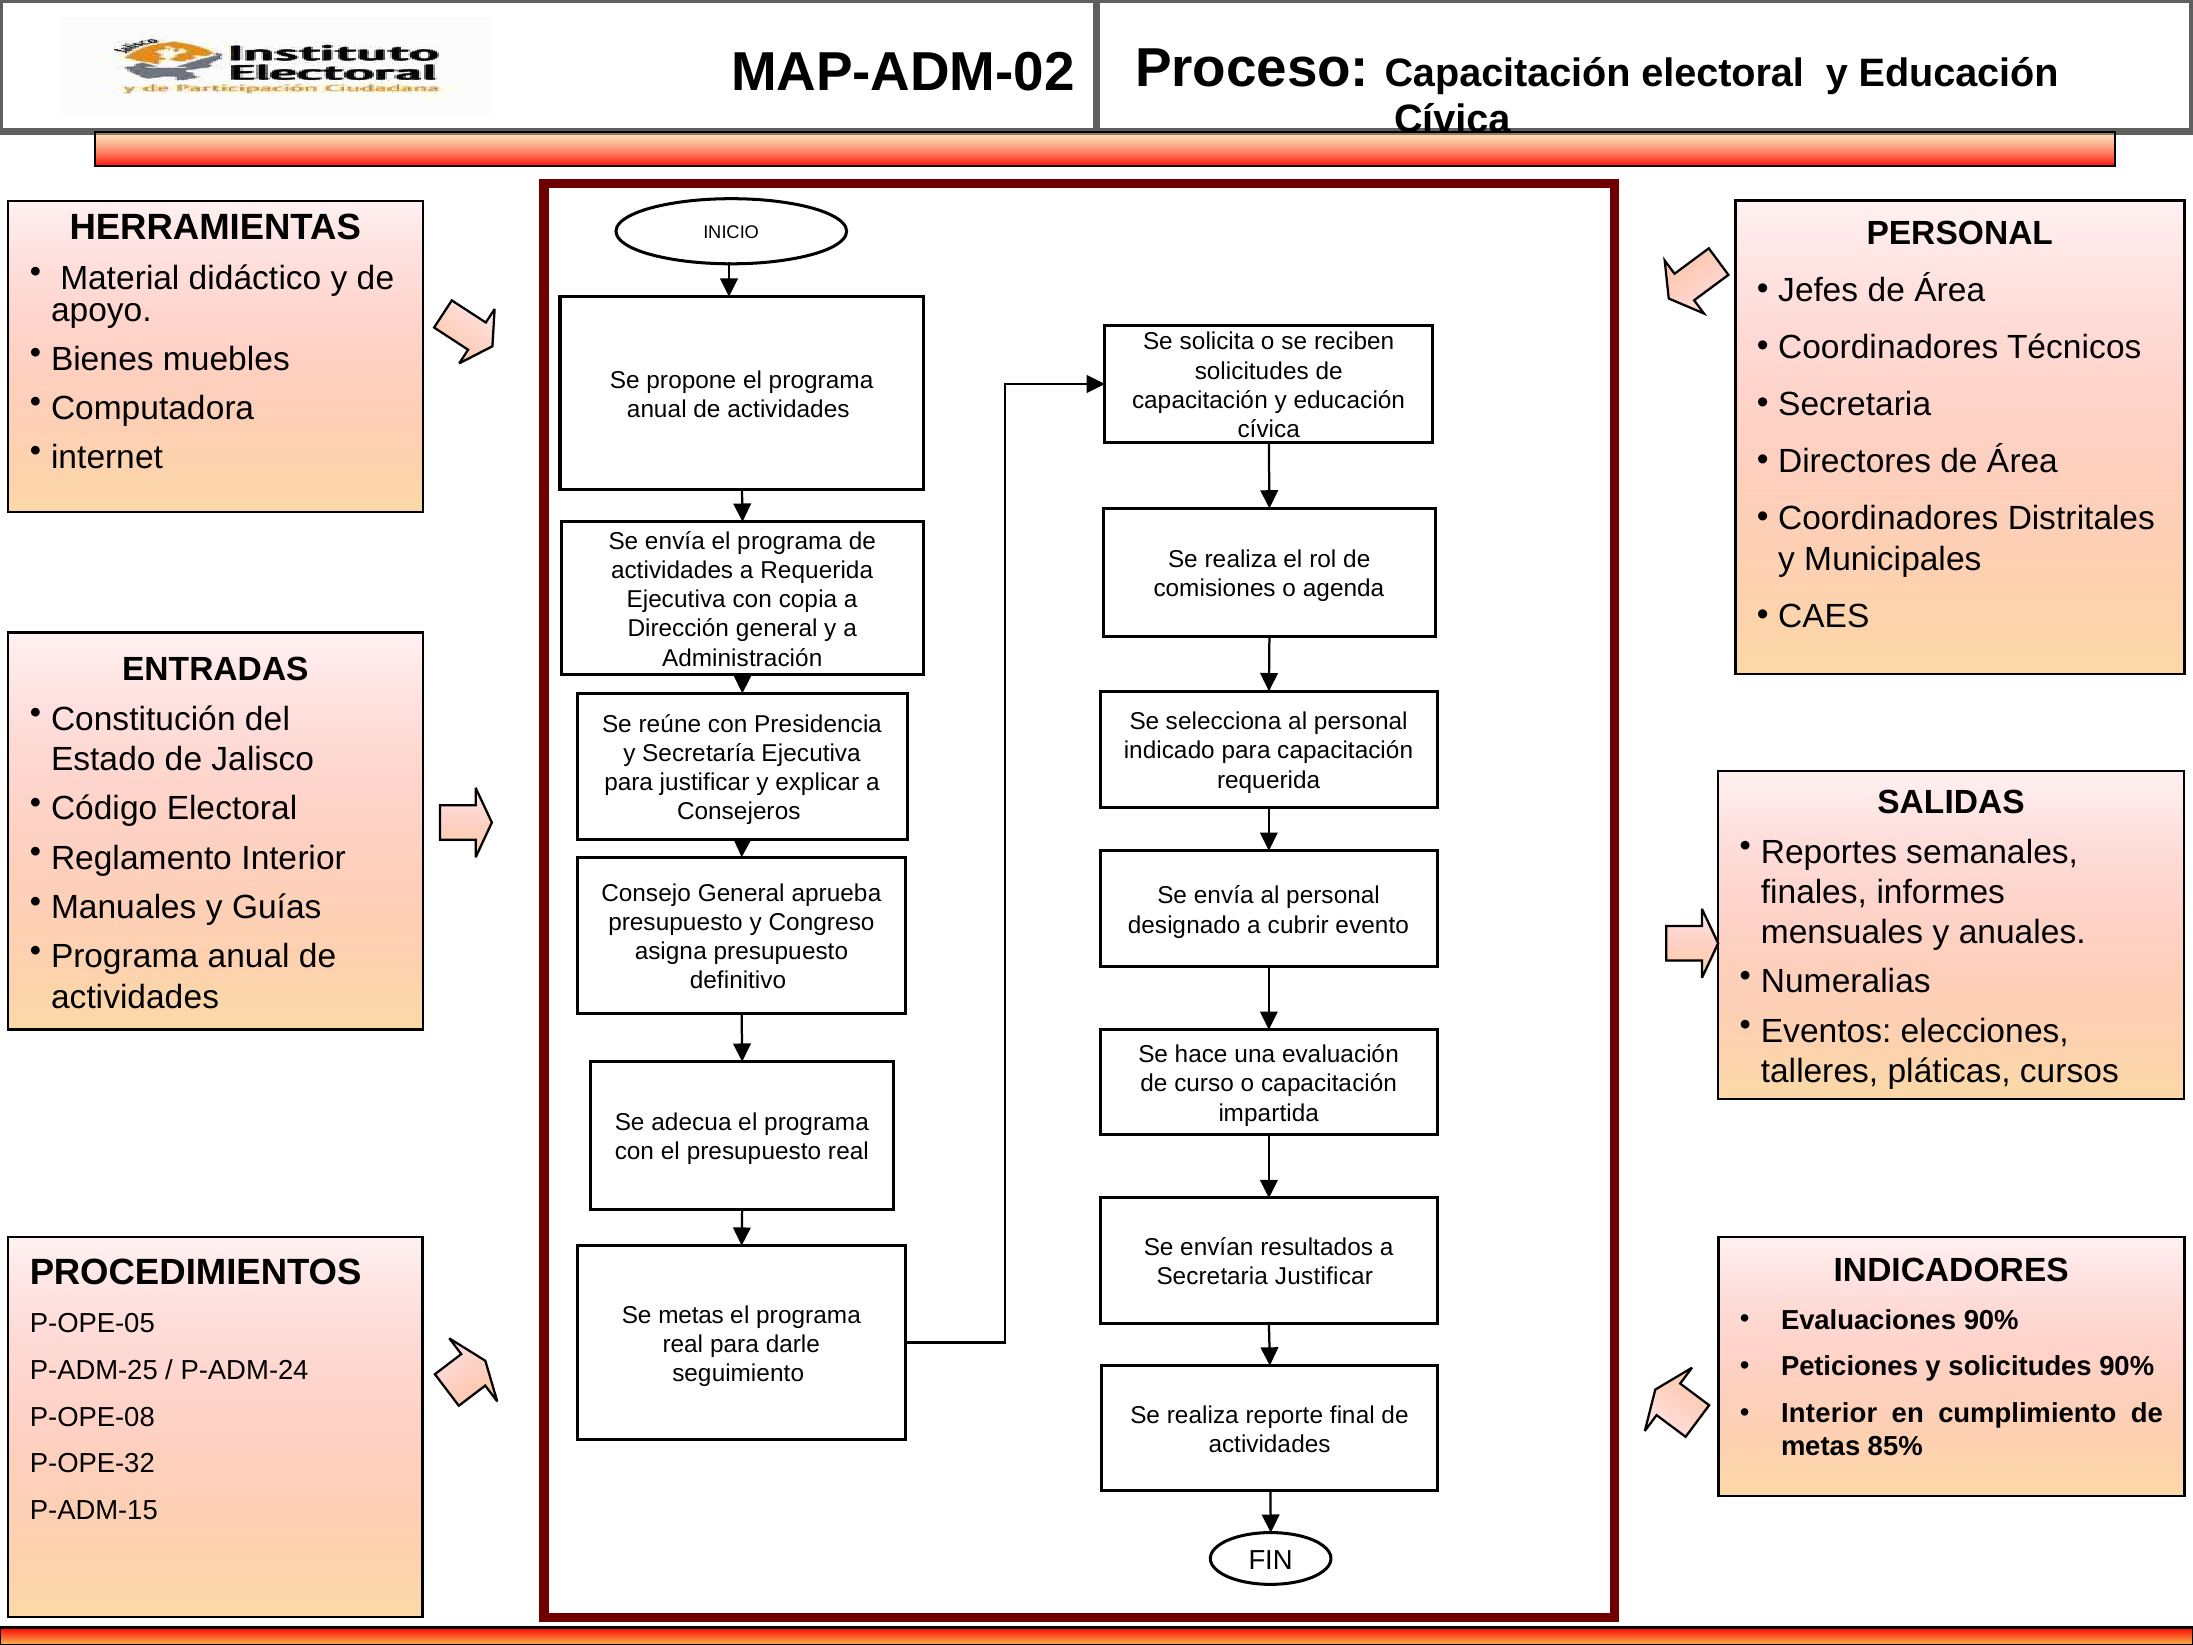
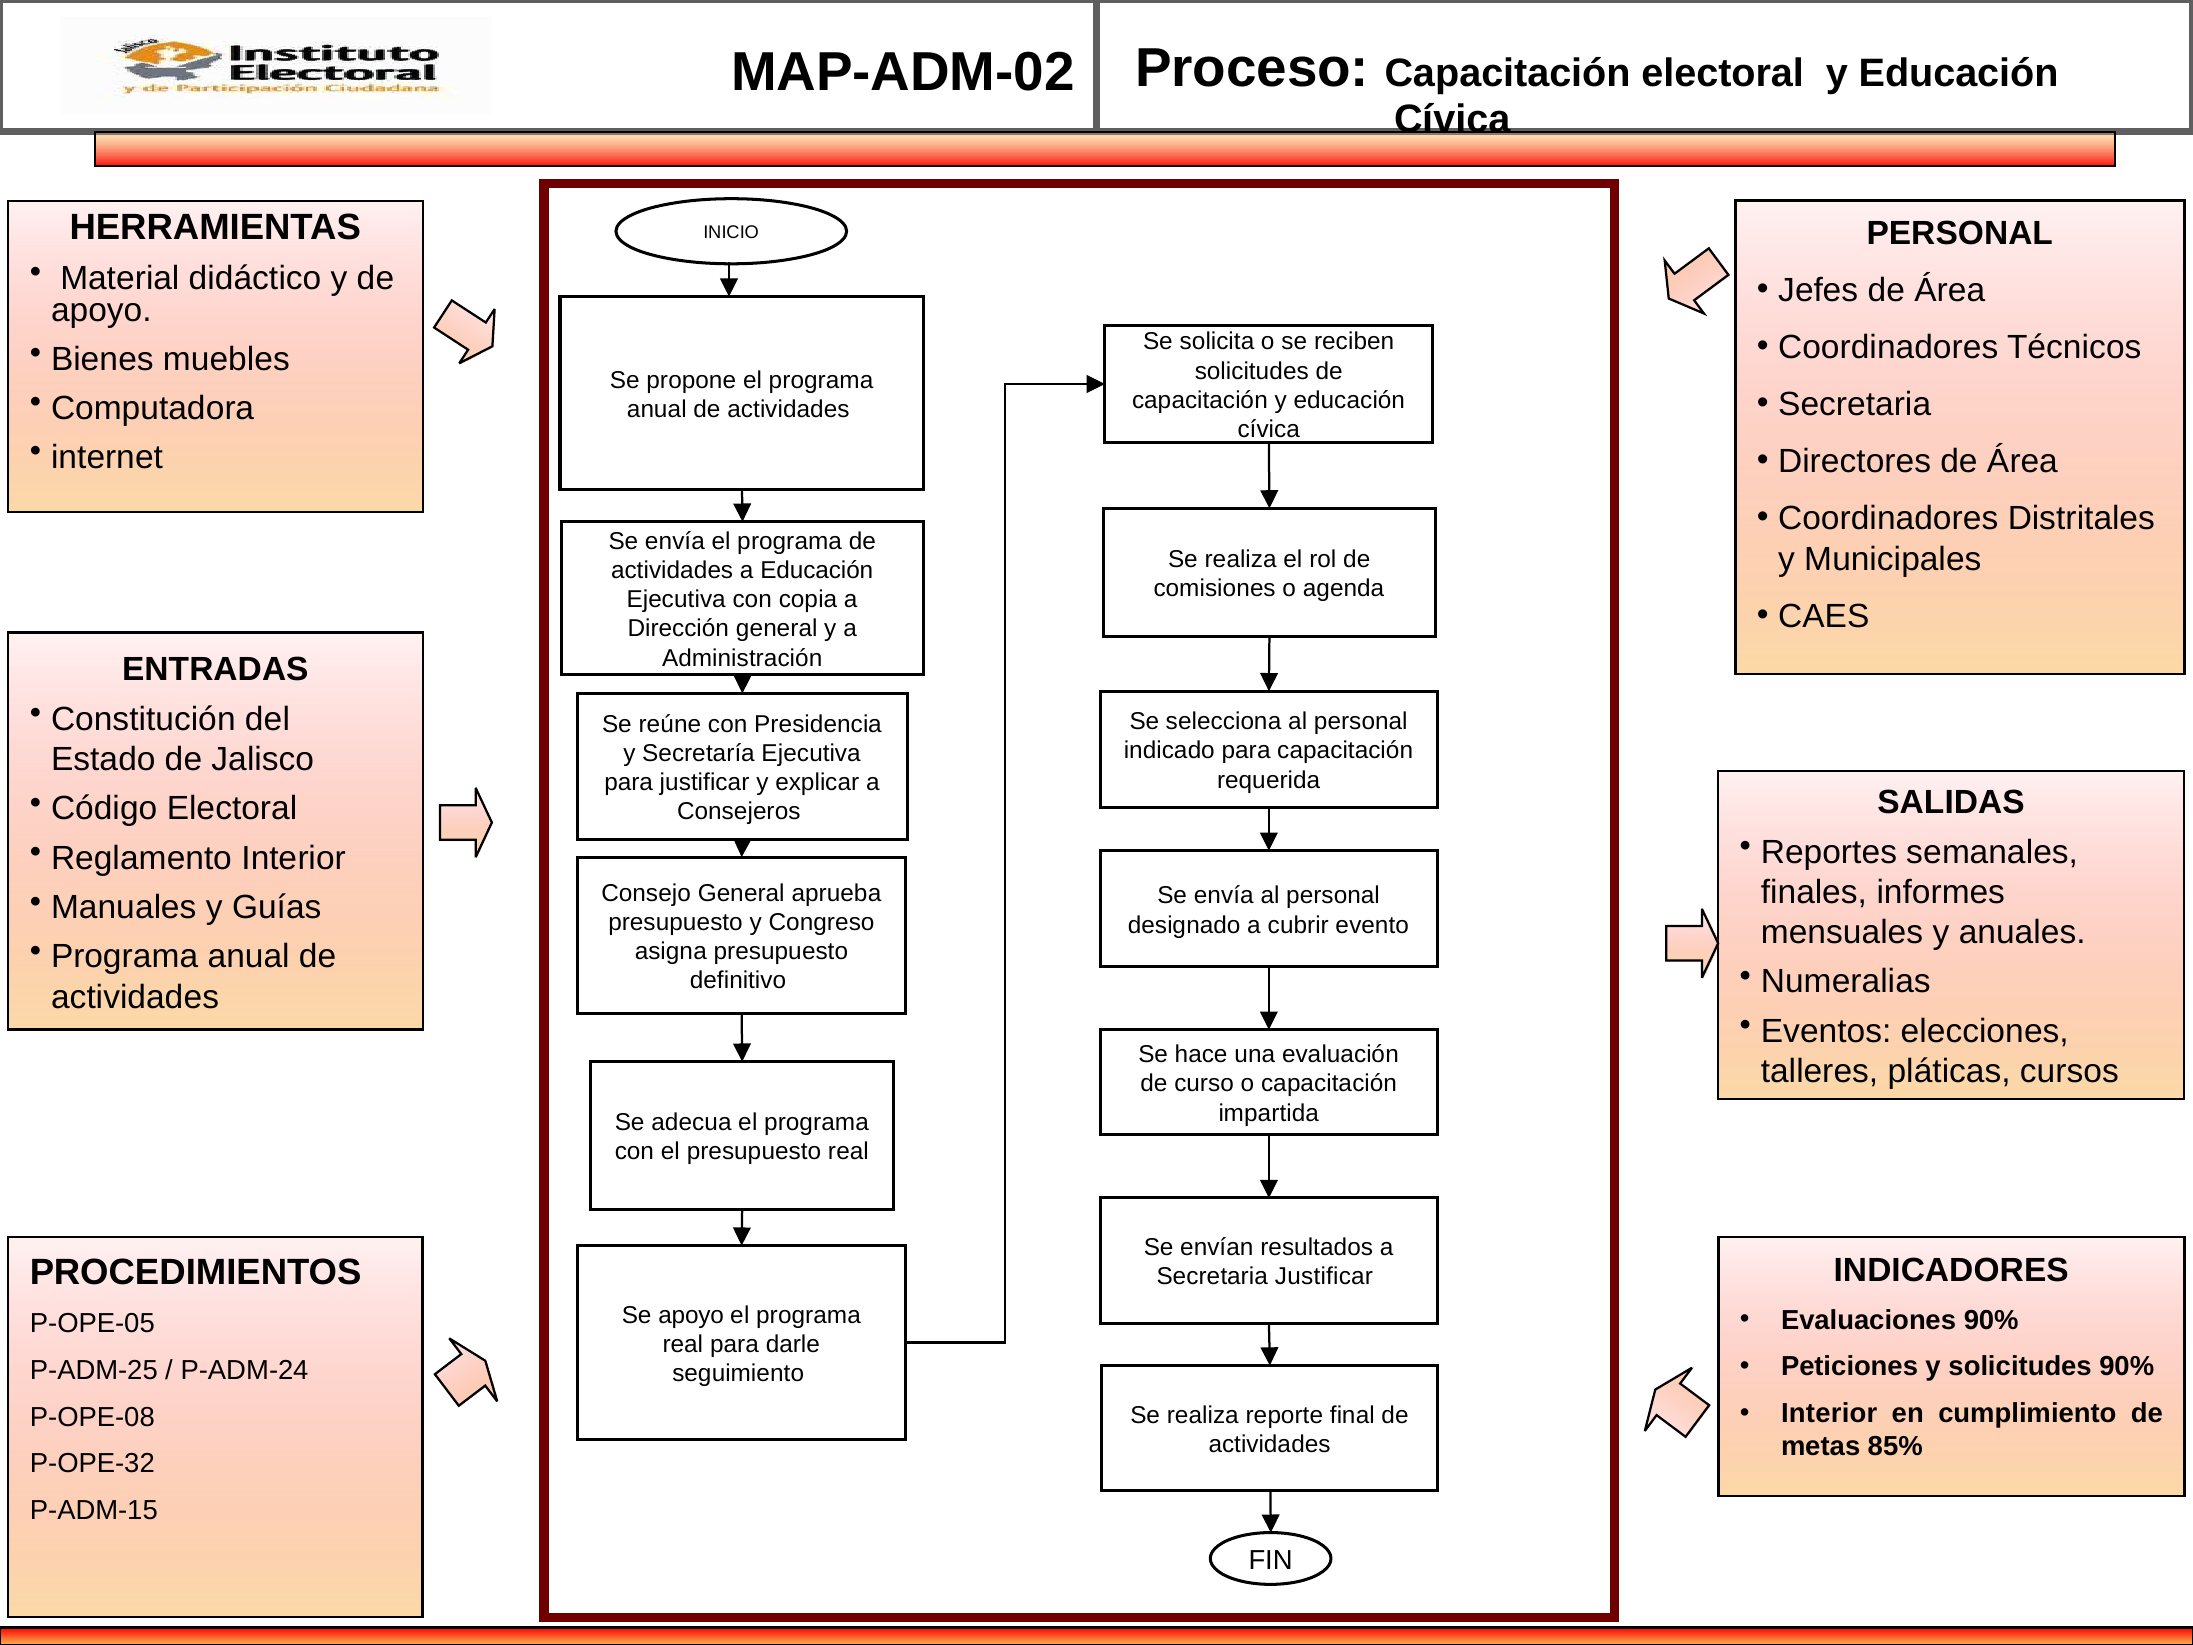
a Requerida: Requerida -> Educación
Se metas: metas -> apoyo
